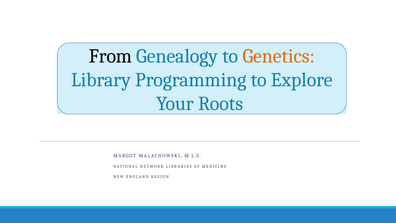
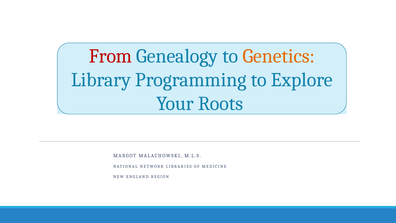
From colour: black -> red
